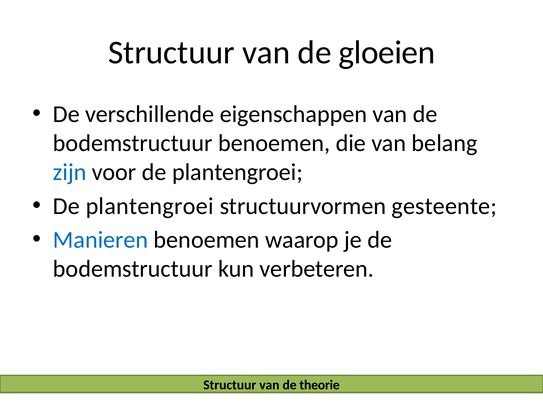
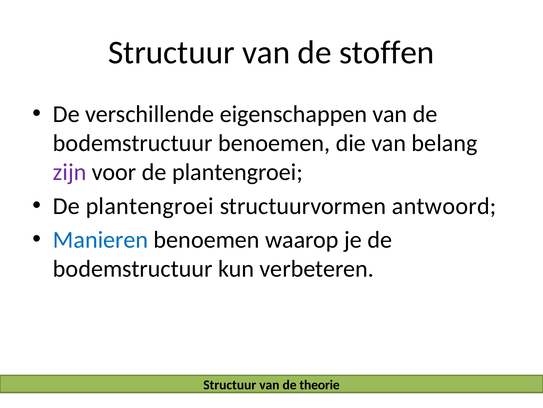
gloeien: gloeien -> stoffen
zijn colour: blue -> purple
gesteente: gesteente -> antwoord
